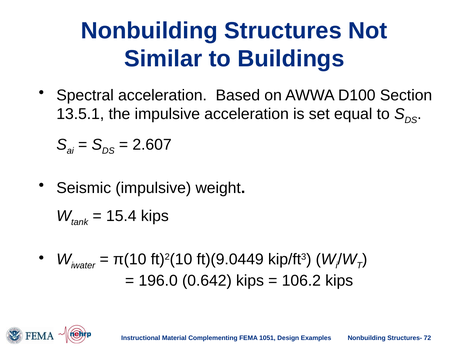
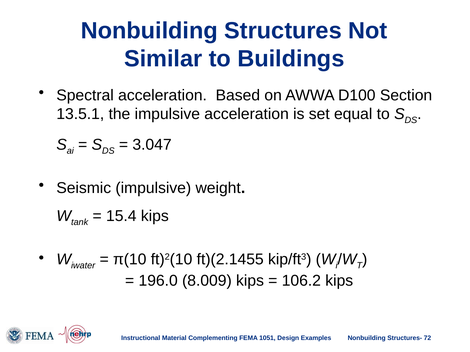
2.607: 2.607 -> 3.047
ft)(9.0449: ft)(9.0449 -> ft)(2.1455
0.642: 0.642 -> 8.009
